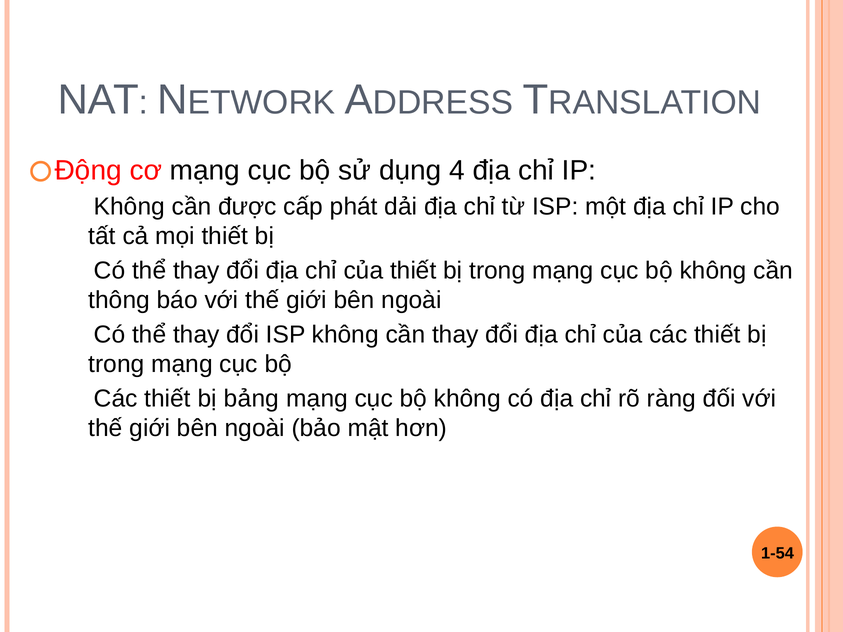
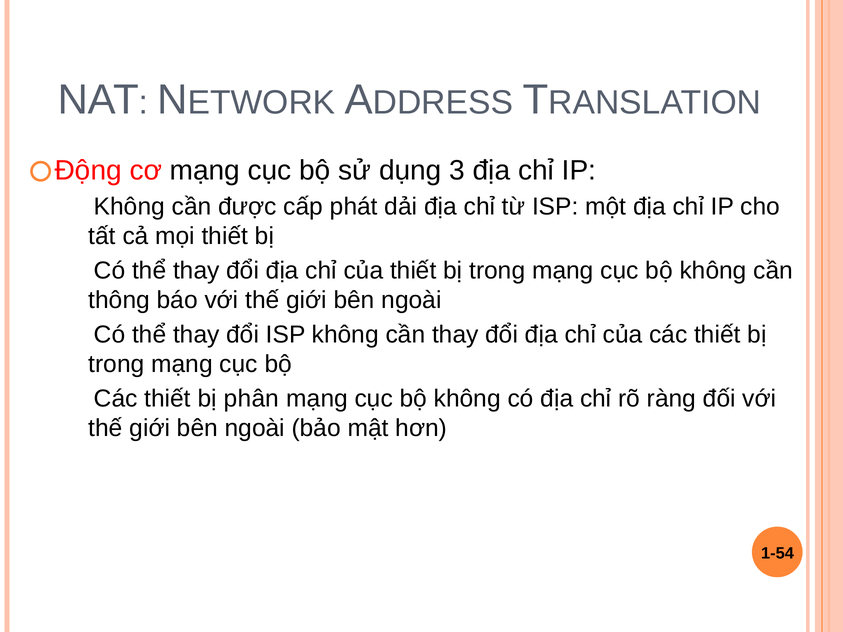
4: 4 -> 3
bảng: bảng -> phân
